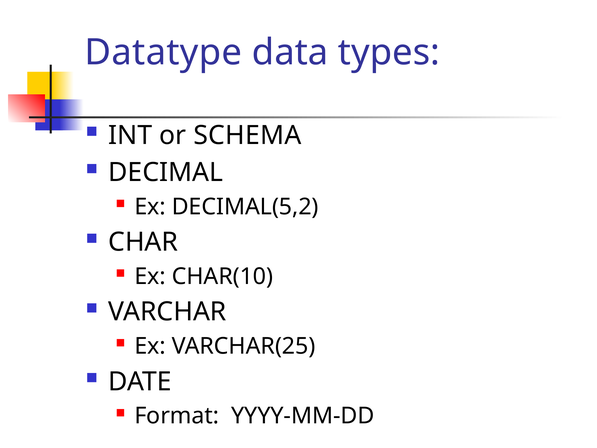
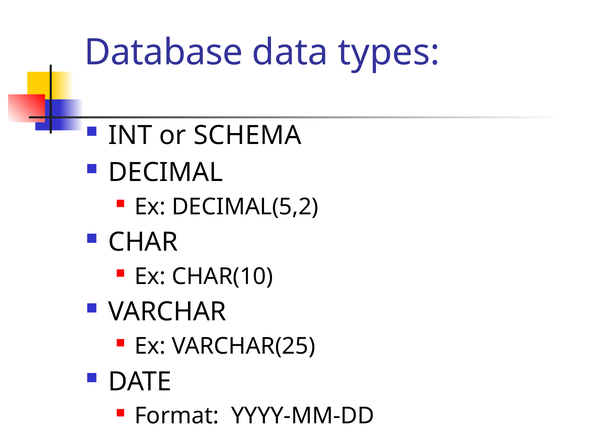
Datatype: Datatype -> Database
